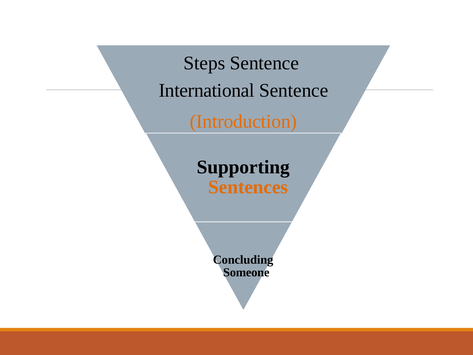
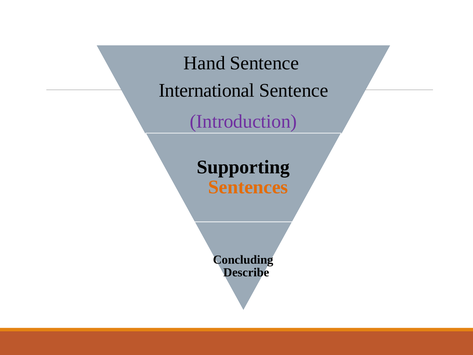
Steps: Steps -> Hand
Introduction colour: orange -> purple
Someone: Someone -> Describe
